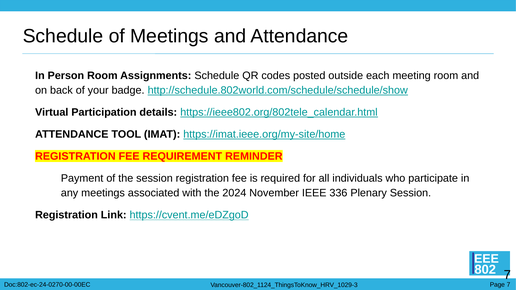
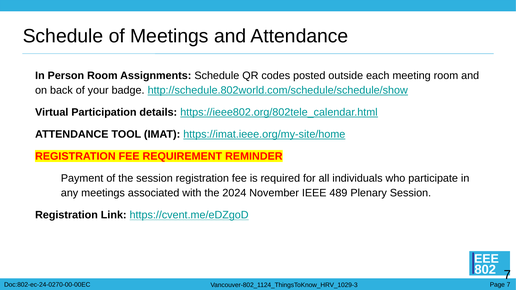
336: 336 -> 489
